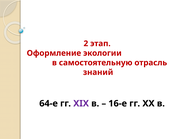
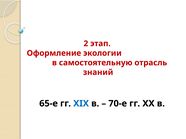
64-е: 64-е -> 65-е
XIX colour: purple -> blue
16-е: 16-е -> 70-е
